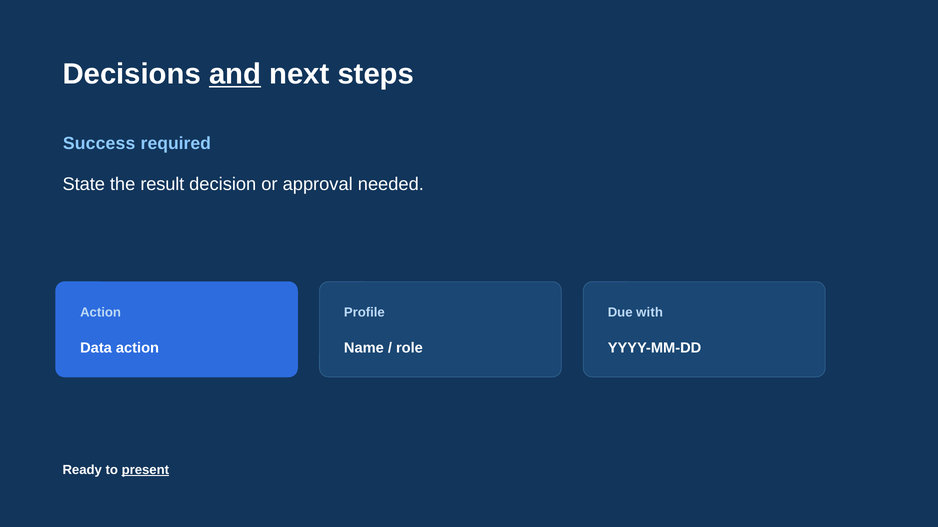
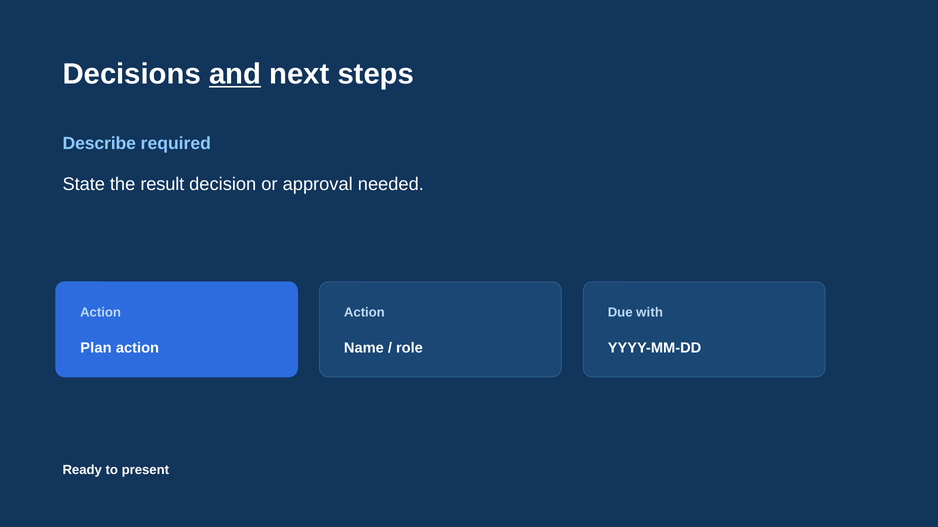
Success: Success -> Describe
Profile at (364, 313): Profile -> Action
Data: Data -> Plan
present underline: present -> none
